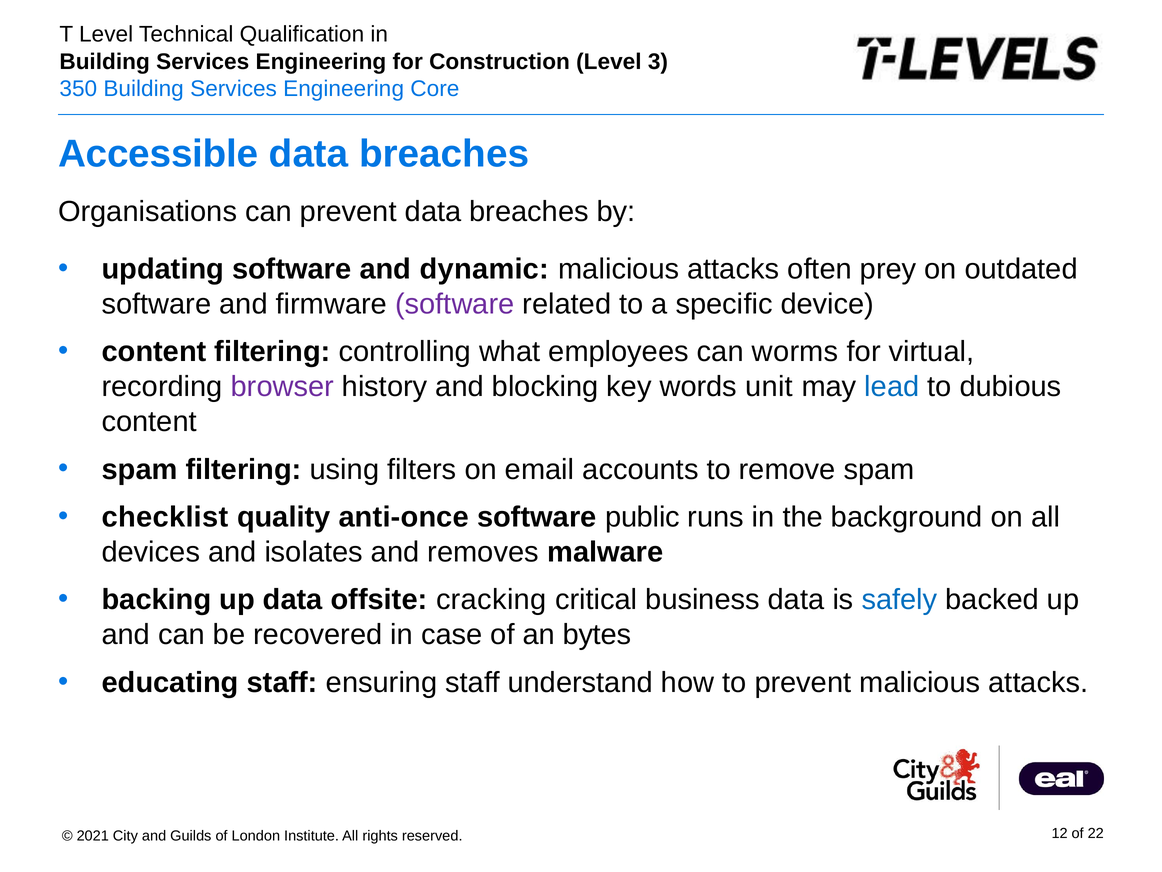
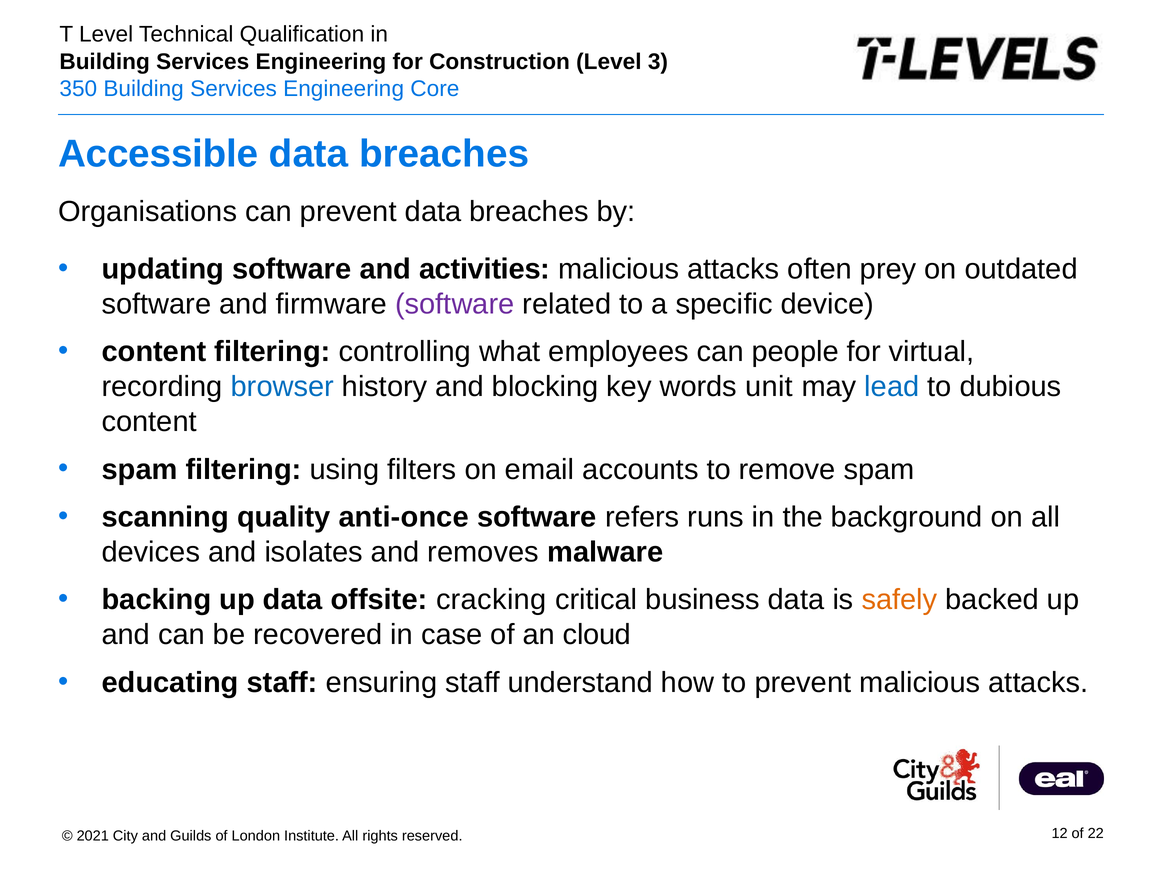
dynamic: dynamic -> activities
worms: worms -> people
browser colour: purple -> blue
checklist: checklist -> scanning
public: public -> refers
safely colour: blue -> orange
bytes: bytes -> cloud
